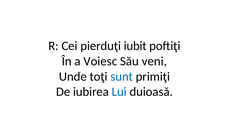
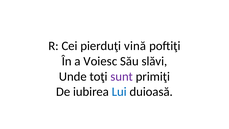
iubit: iubit -> vină
veni: veni -> slăvi
sunt colour: blue -> purple
